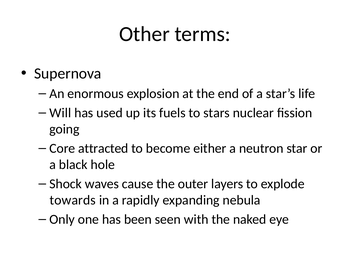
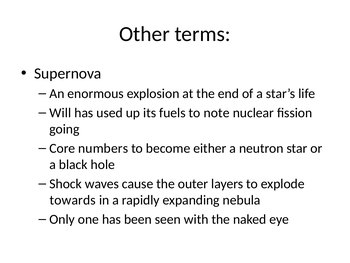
stars: stars -> note
attracted: attracted -> numbers
